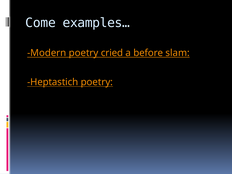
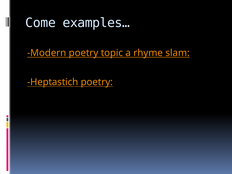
cried: cried -> topic
before: before -> rhyme
